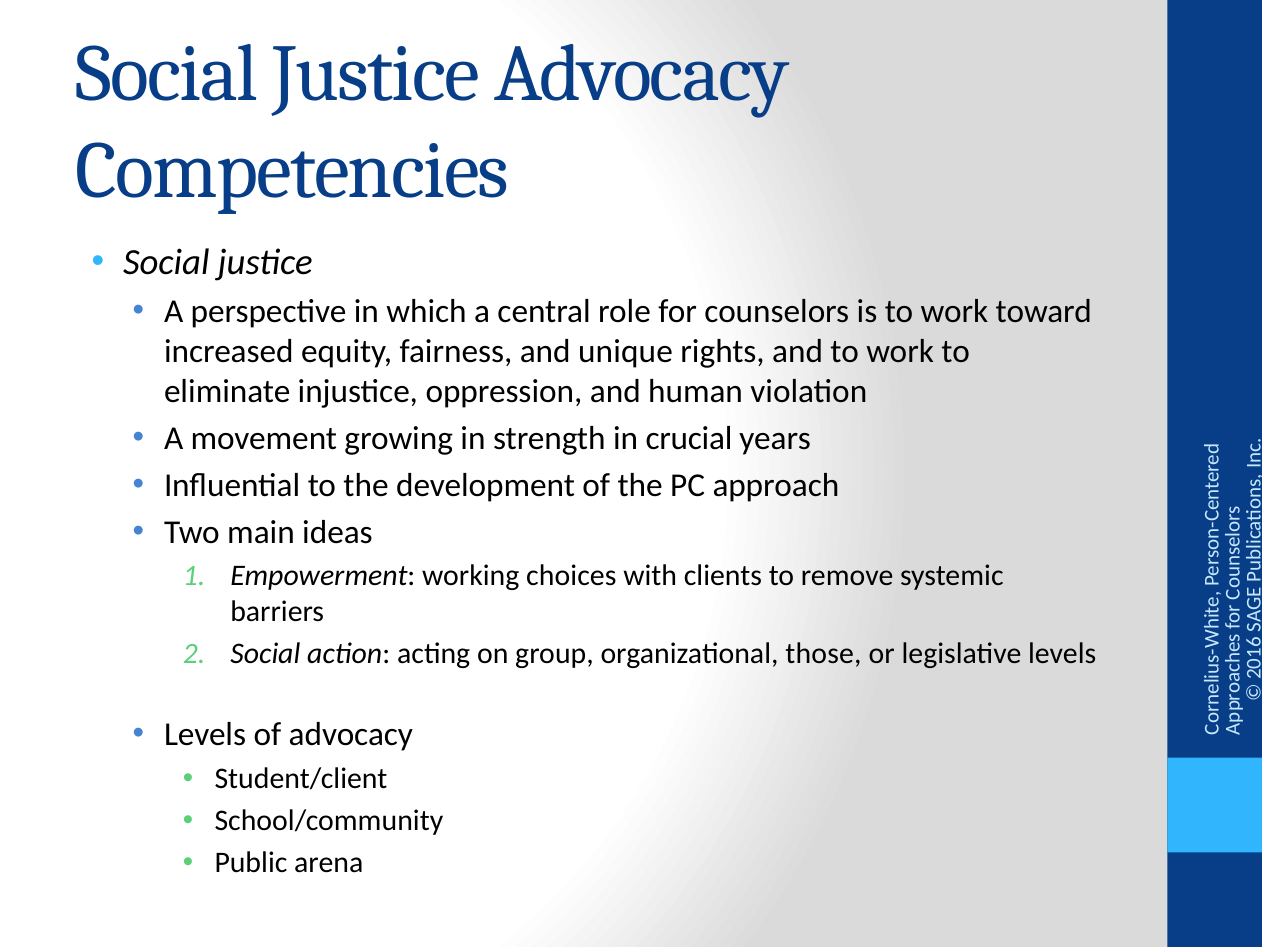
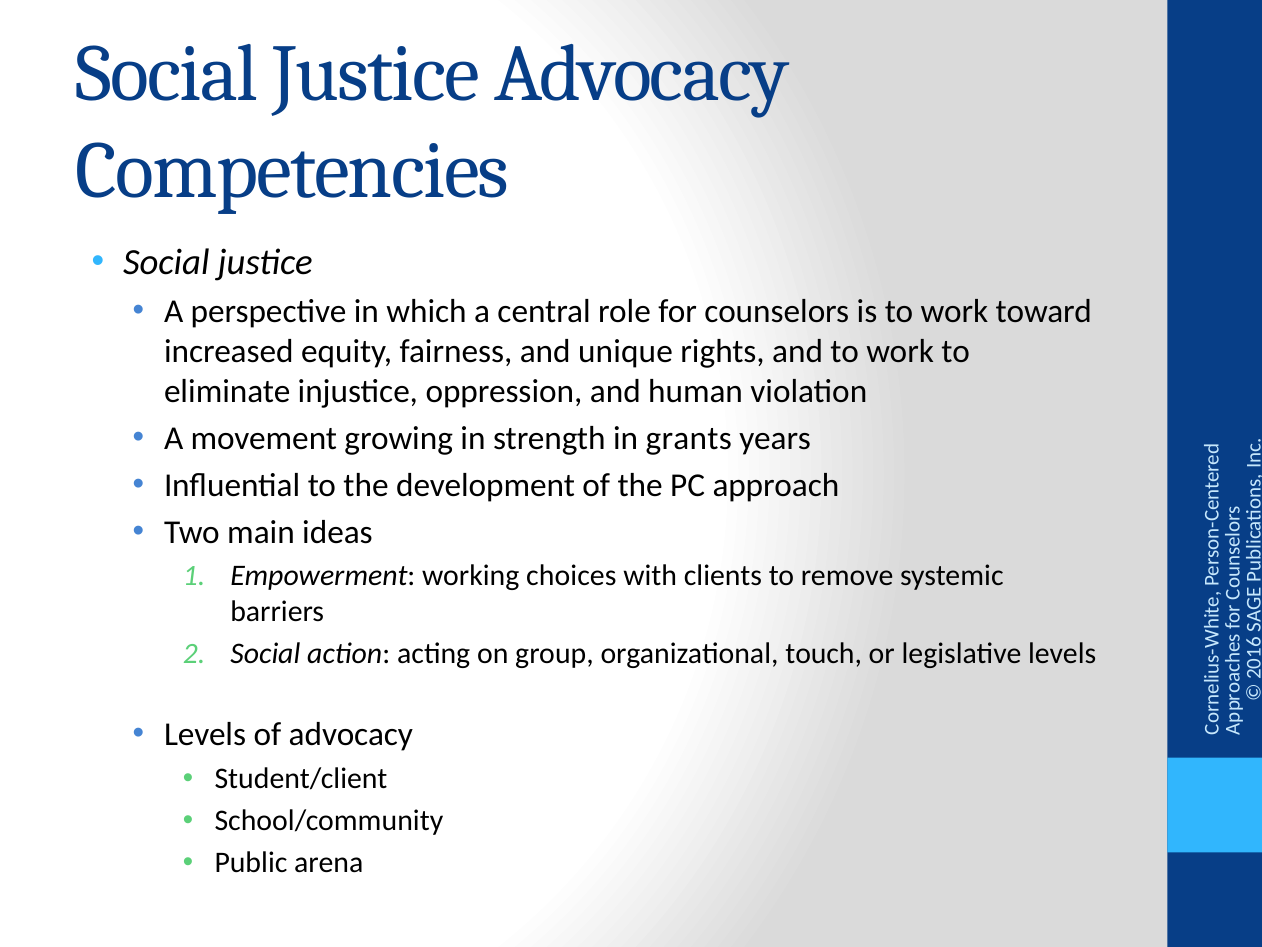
crucial: crucial -> grants
those: those -> touch
